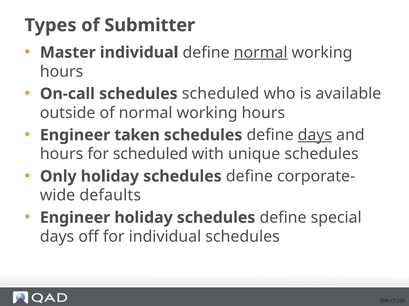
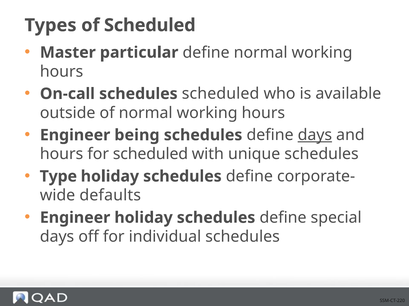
of Submitter: Submitter -> Scheduled
Master individual: individual -> particular
normal at (261, 53) underline: present -> none
taken: taken -> being
Only: Only -> Type
